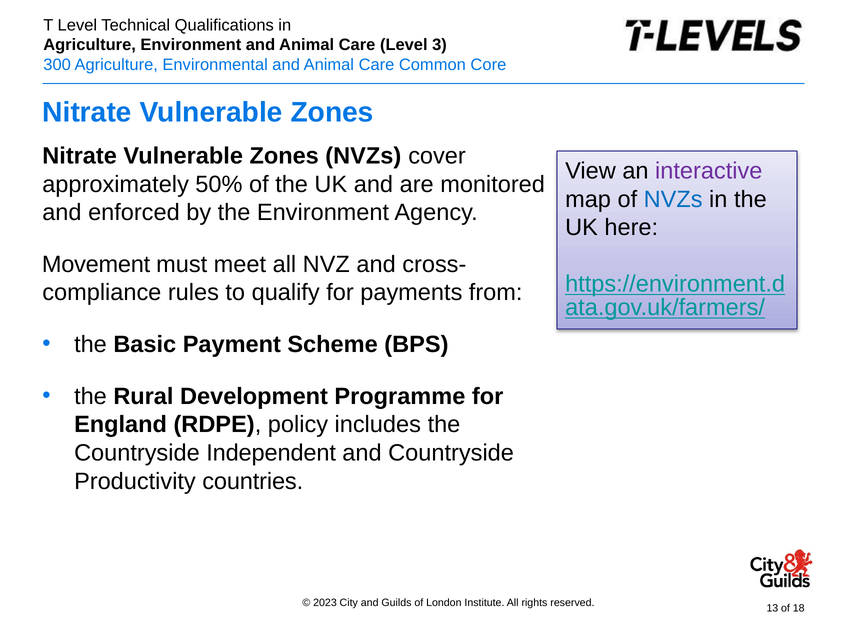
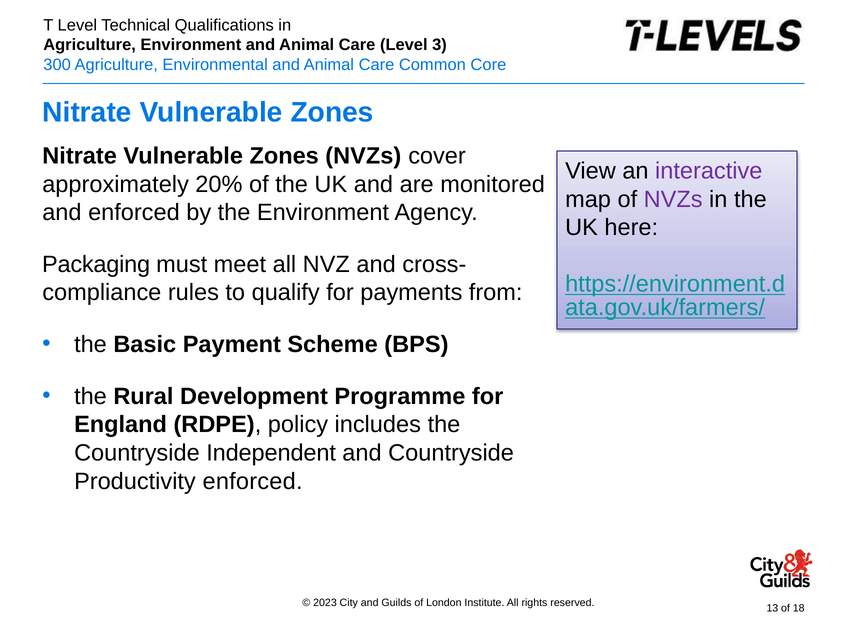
50%: 50% -> 20%
NVZs at (673, 199) colour: blue -> purple
Movement: Movement -> Packaging
Productivity countries: countries -> enforced
